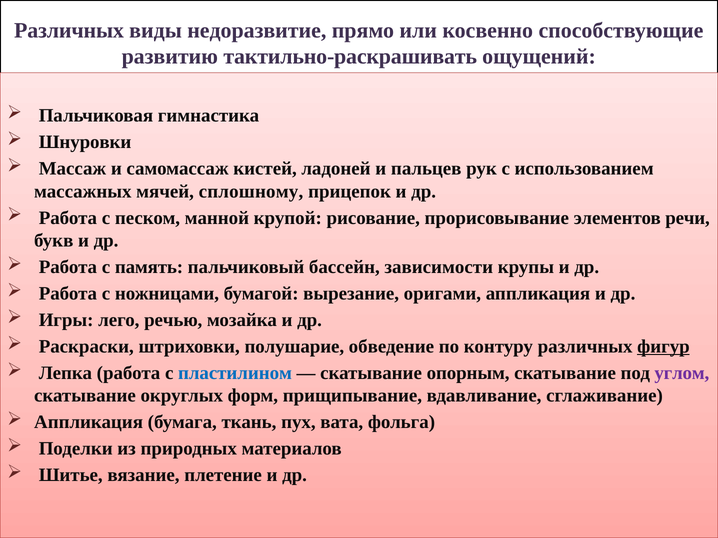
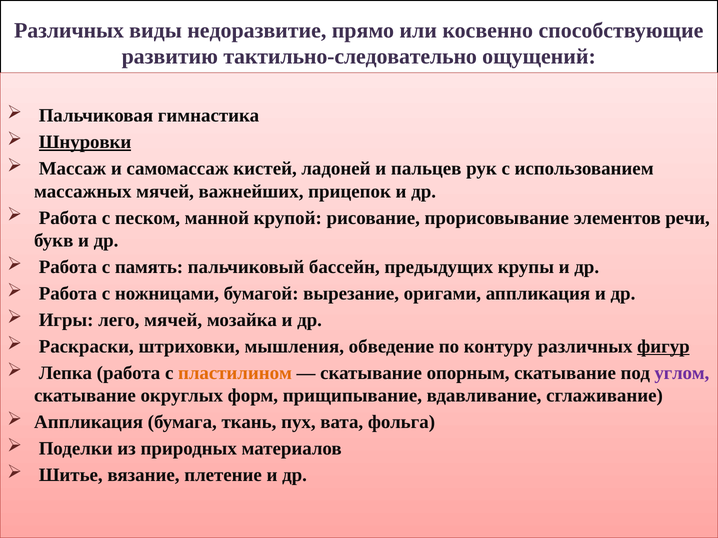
тактильно-раскрашивать: тактильно-раскрашивать -> тактильно-следовательно
Шнуровки underline: none -> present
сплошному: сплошному -> важнейших
зависимости: зависимости -> предыдущих
лего речью: речью -> мячей
полушарие: полушарие -> мышления
пластилином colour: blue -> orange
